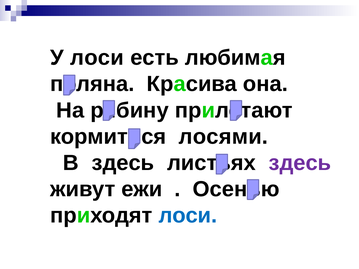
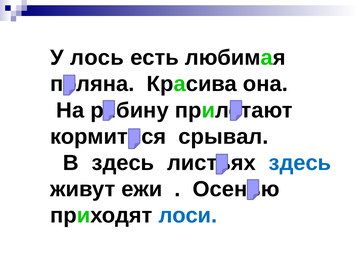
У лоси: лоси -> лось
лосями: лосями -> срывал
здесь at (300, 163) colour: purple -> blue
